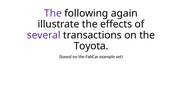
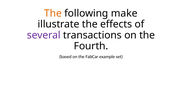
The at (53, 13) colour: purple -> orange
again: again -> make
Toyota: Toyota -> Fourth
